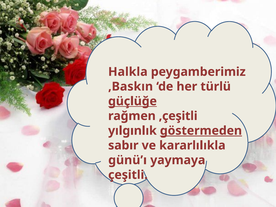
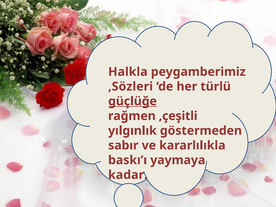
,Baskın: ,Baskın -> ,Sözleri
göstermeden underline: present -> none
günü’ı: günü’ı -> baskı’ı
çeşitli: çeşitli -> kadar
